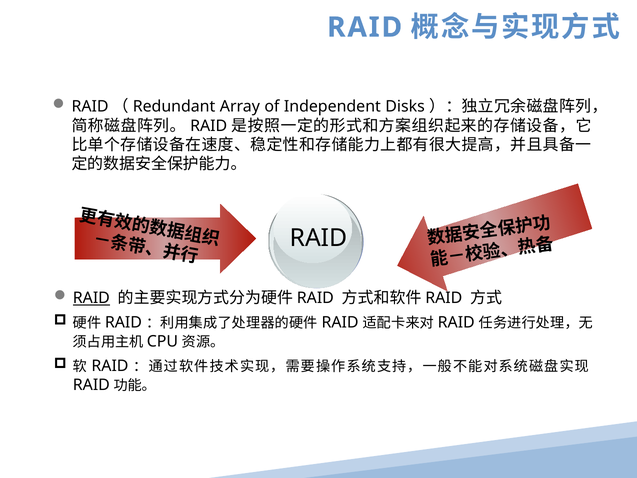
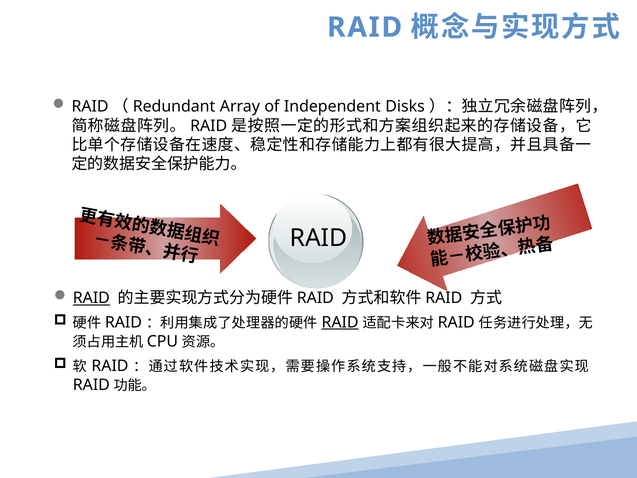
RAID at (340, 322) underline: none -> present
